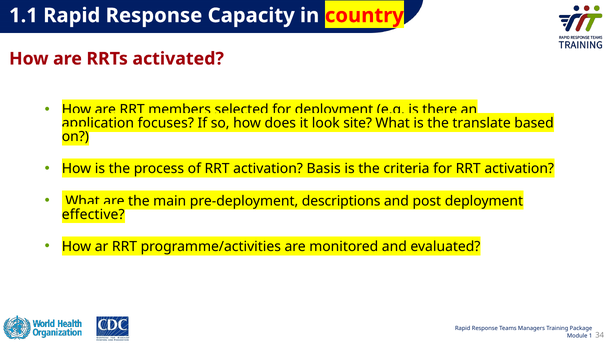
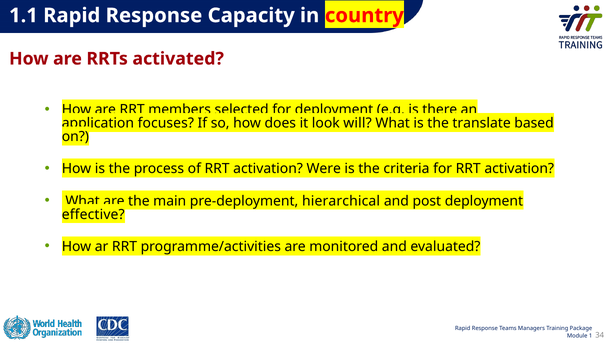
site: site -> will
Basis: Basis -> Were
descriptions: descriptions -> hierarchical
